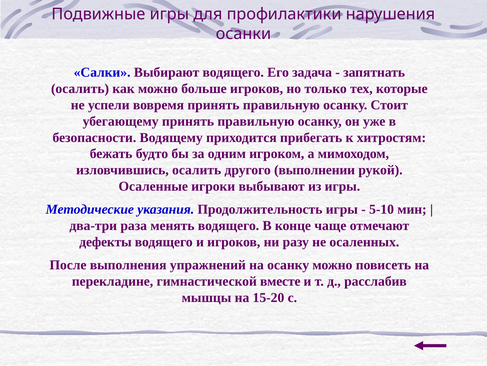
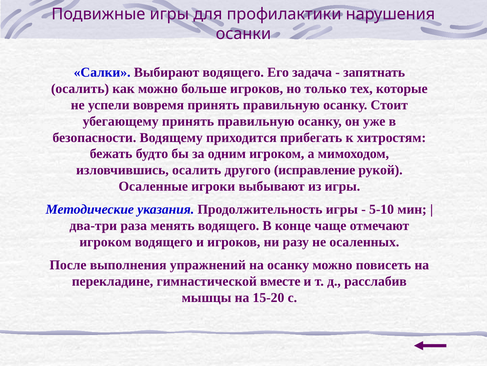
выполнении: выполнении -> исправление
дефекты at (106, 241): дефекты -> игроком
